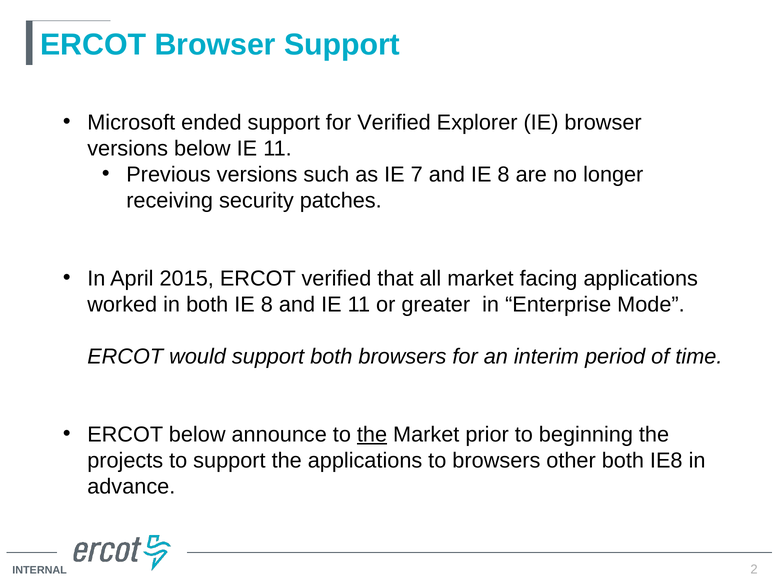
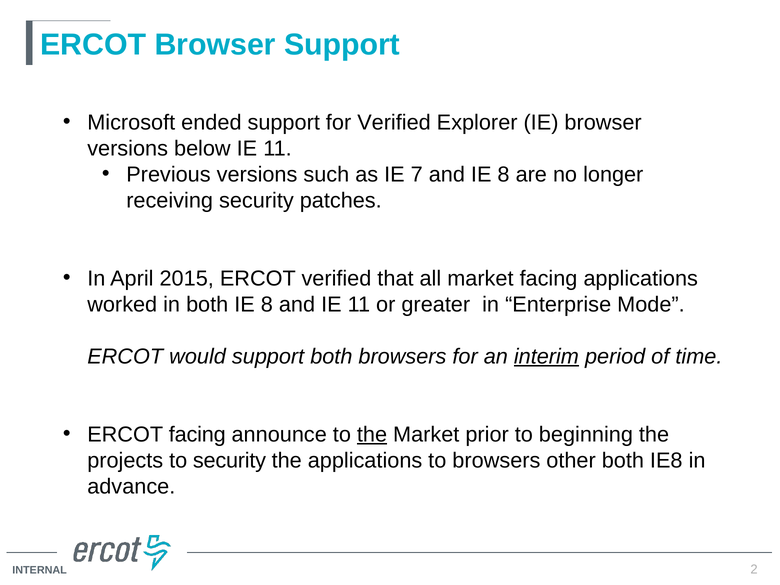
interim underline: none -> present
ERCOT below: below -> facing
to support: support -> security
